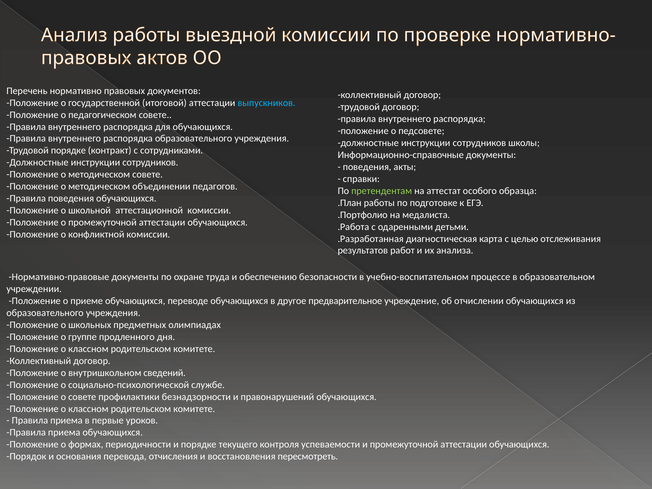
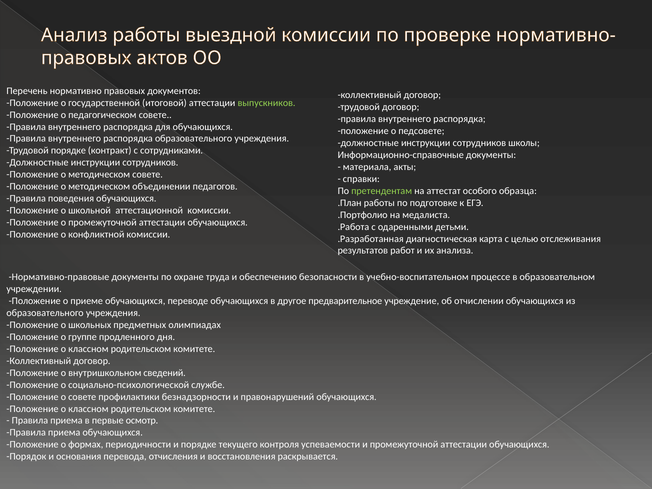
выпускников colour: light blue -> light green
поведения at (367, 167): поведения -> материала
уроков: уроков -> осмотр
пересмотреть: пересмотреть -> раскрывается
